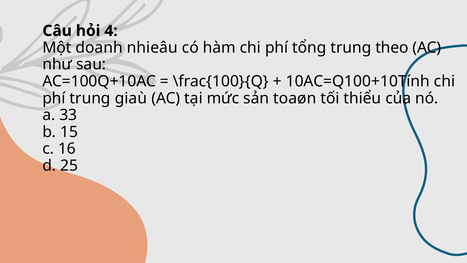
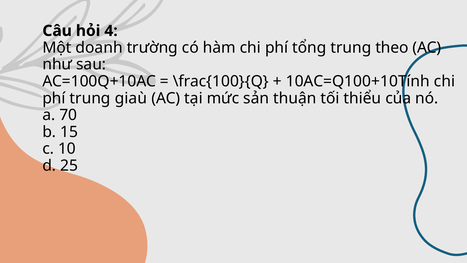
nhieâu: nhieâu -> trường
toaøn: toaøn -> thuận
33: 33 -> 70
16: 16 -> 10
